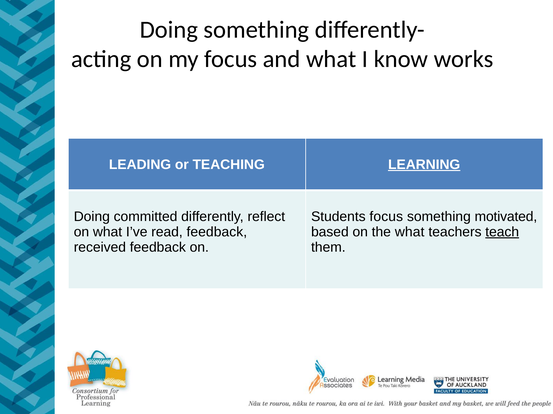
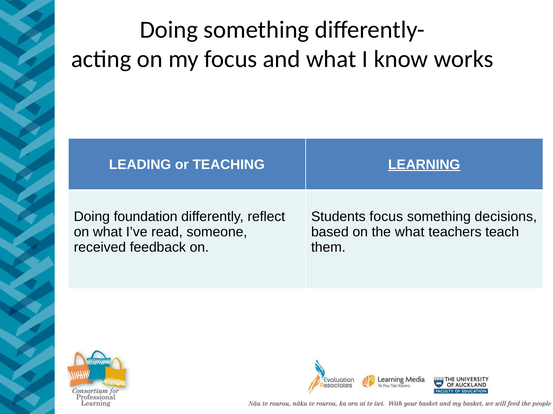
committed: committed -> foundation
motivated: motivated -> decisions
read feedback: feedback -> someone
teach underline: present -> none
